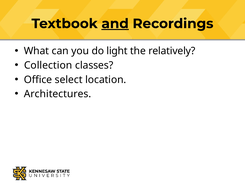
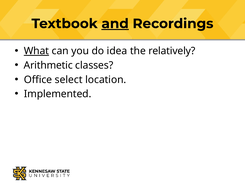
What underline: none -> present
light: light -> idea
Collection: Collection -> Arithmetic
Architectures: Architectures -> Implemented
